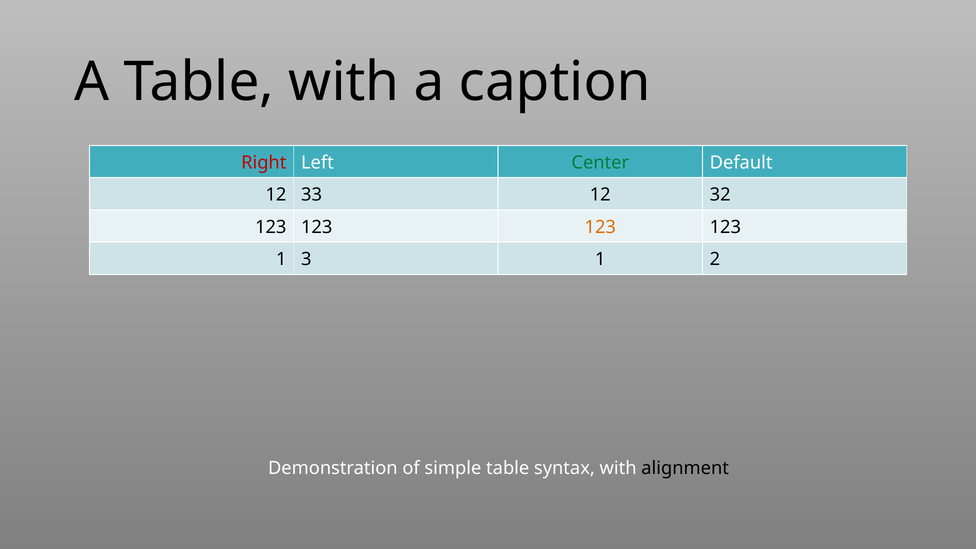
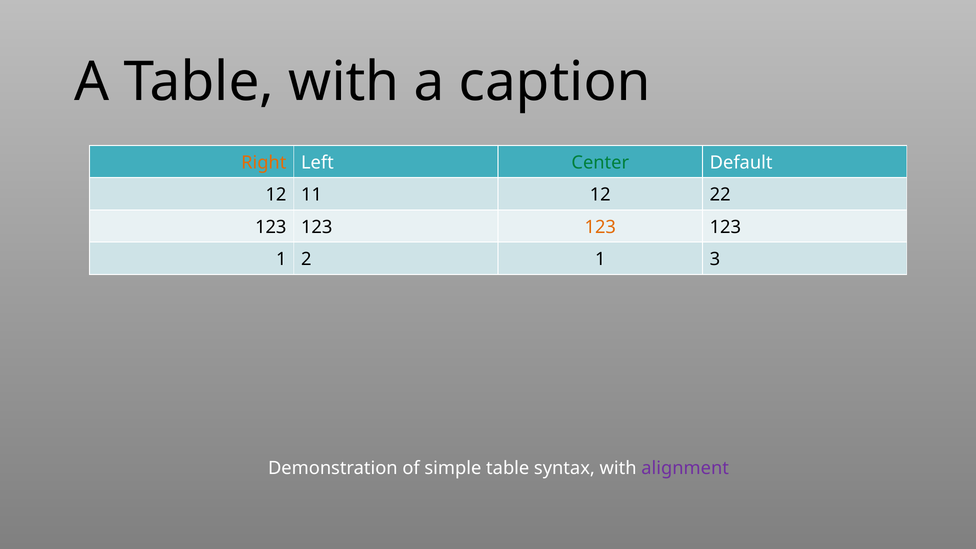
Right colour: red -> orange
33: 33 -> 11
32: 32 -> 22
3: 3 -> 2
2: 2 -> 3
alignment colour: black -> purple
